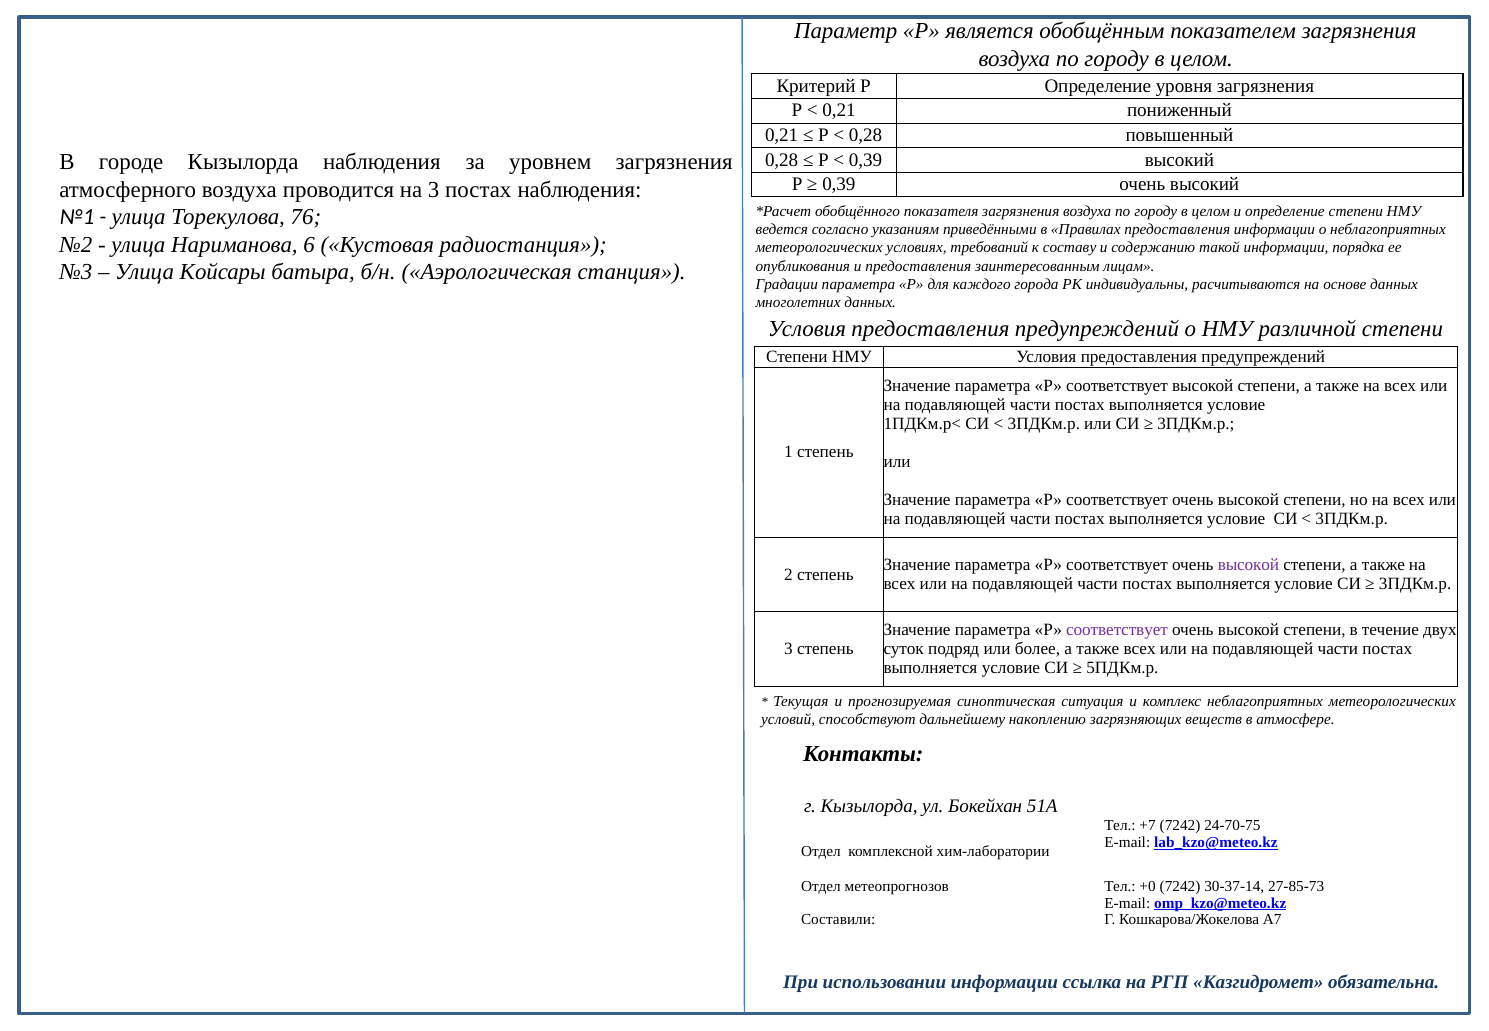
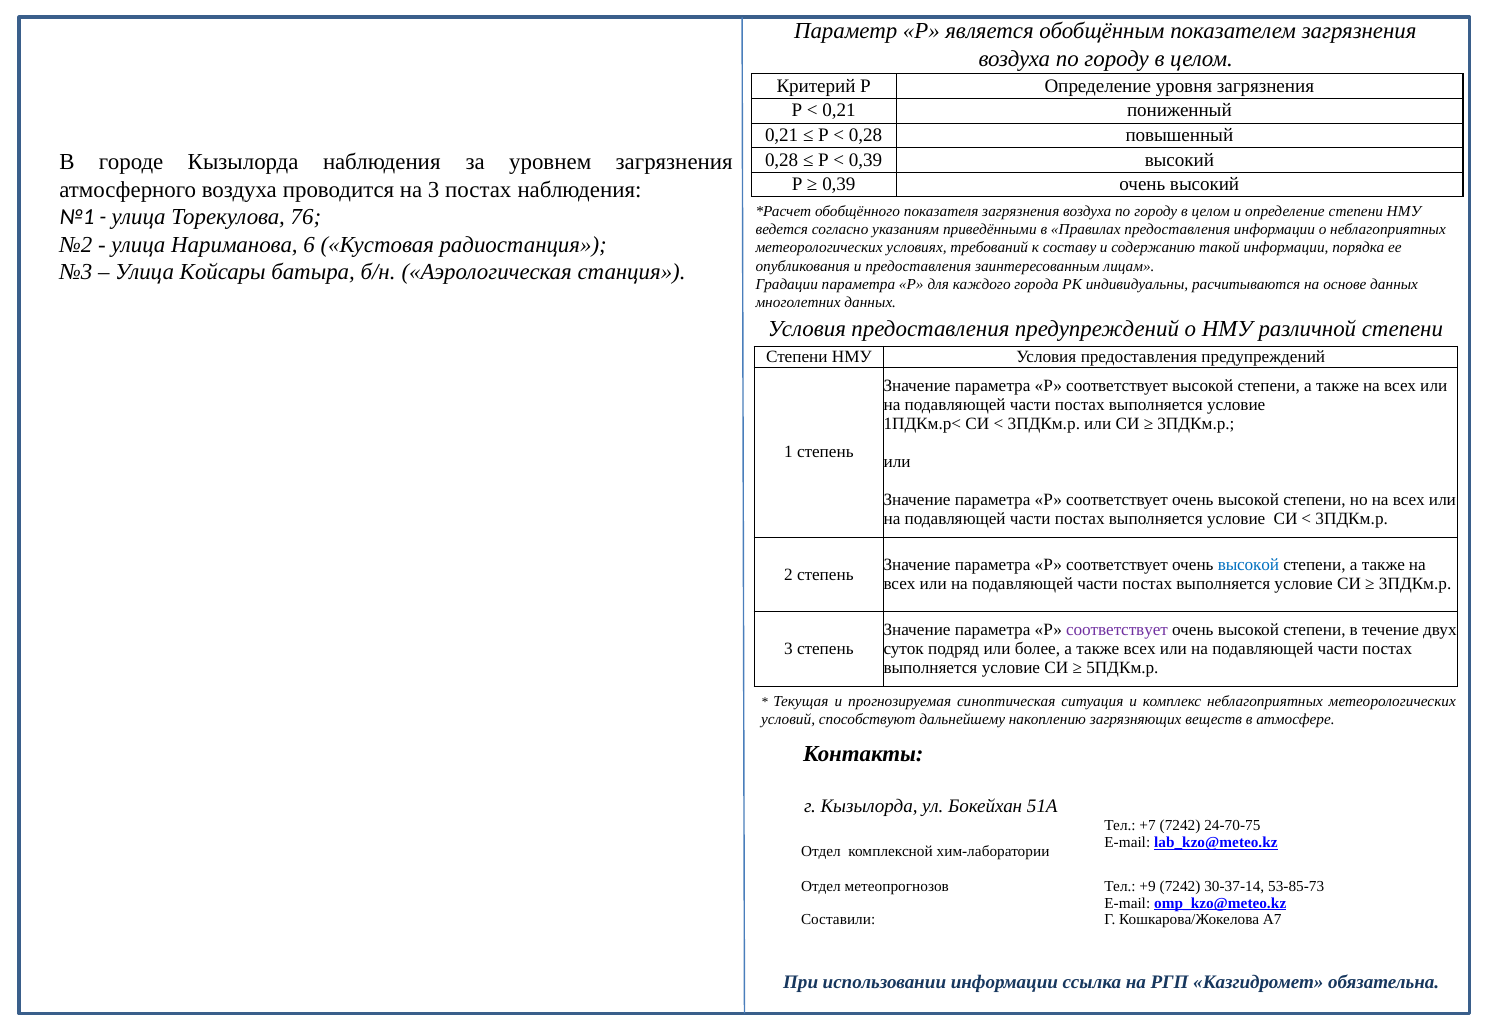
высокой at (1248, 565) colour: purple -> blue
+0: +0 -> +9
27-85-73: 27-85-73 -> 53-85-73
